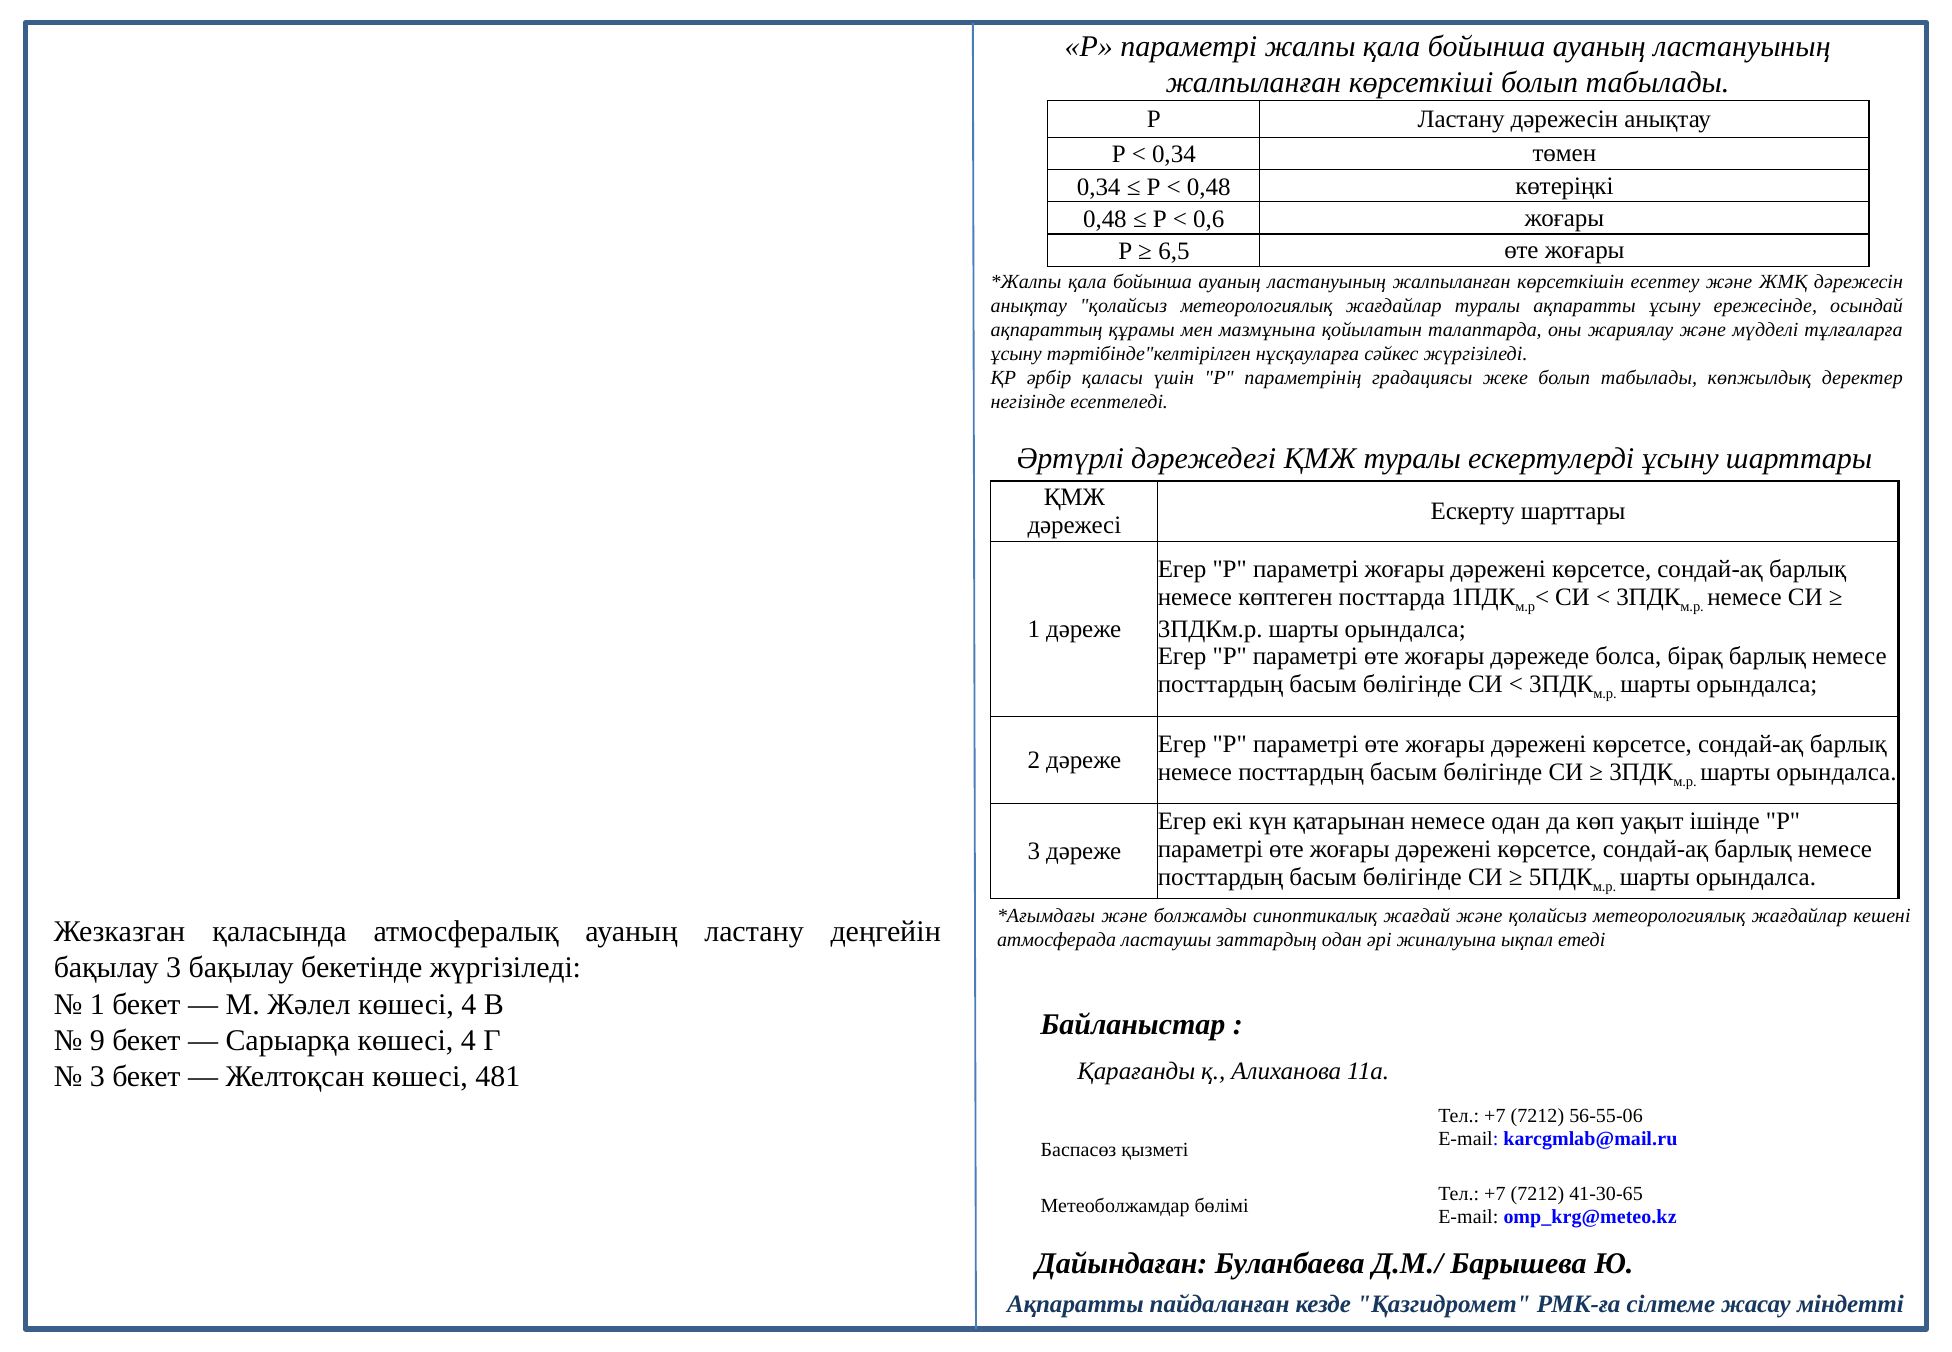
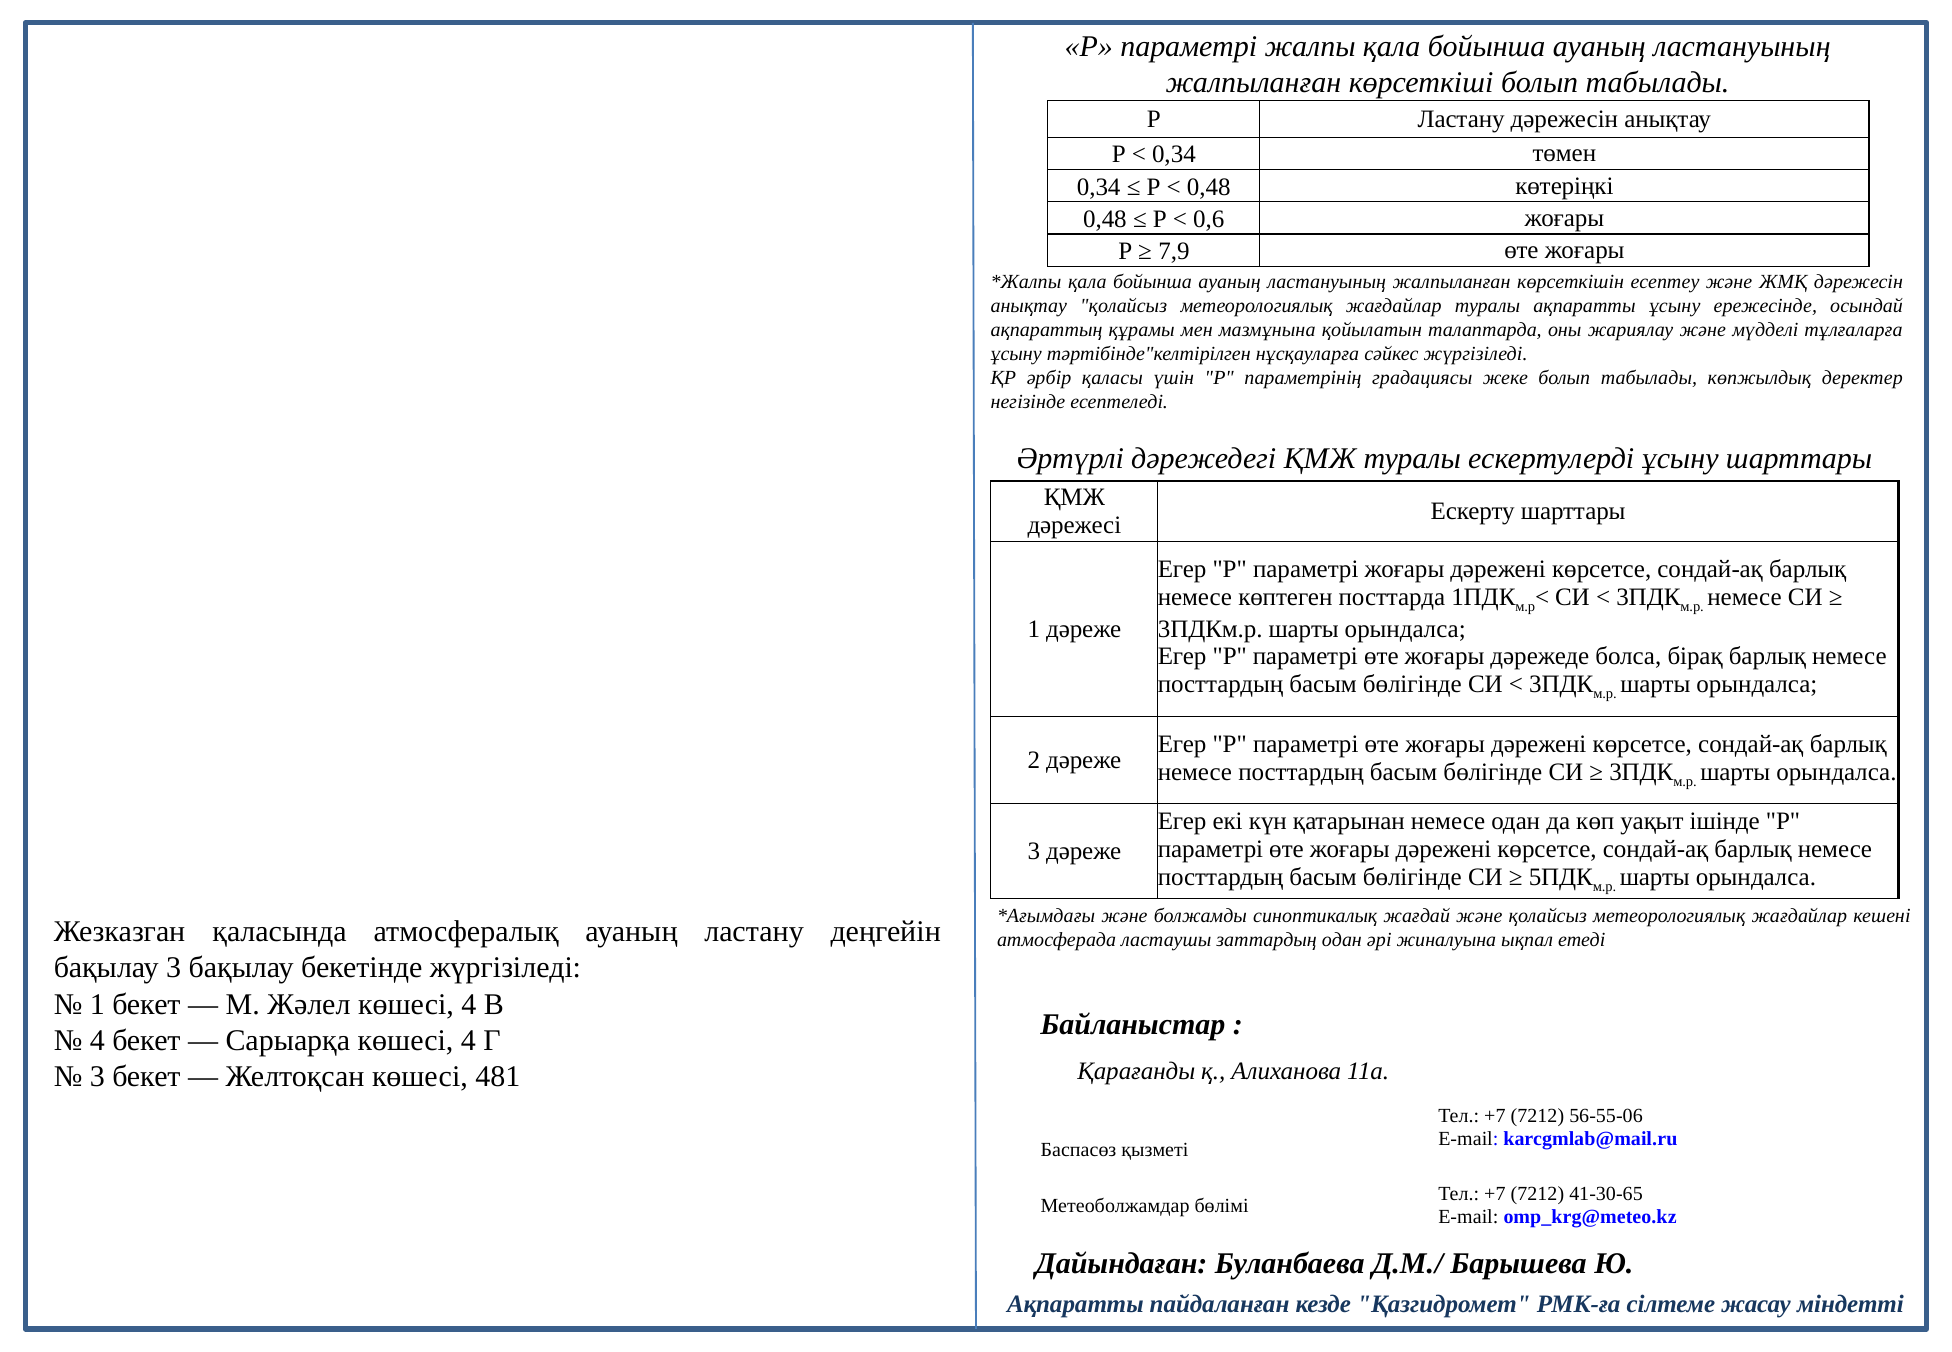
6,5: 6,5 -> 7,9
9 at (97, 1040): 9 -> 4
